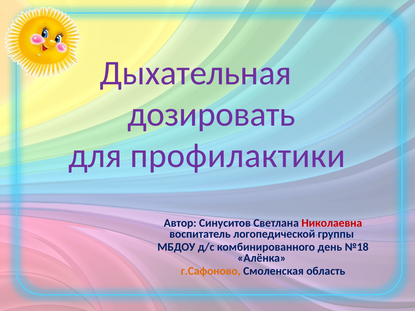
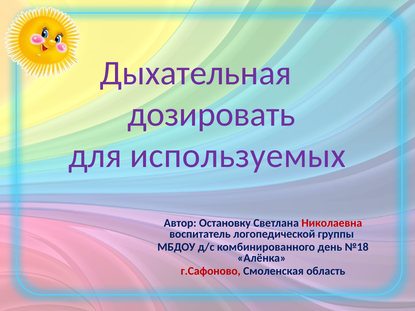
профилактики: профилактики -> используемых
Синуситов: Синуситов -> Остановку
г.Сафоново colour: orange -> red
